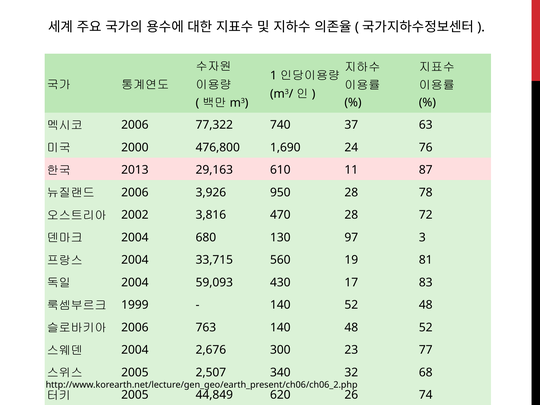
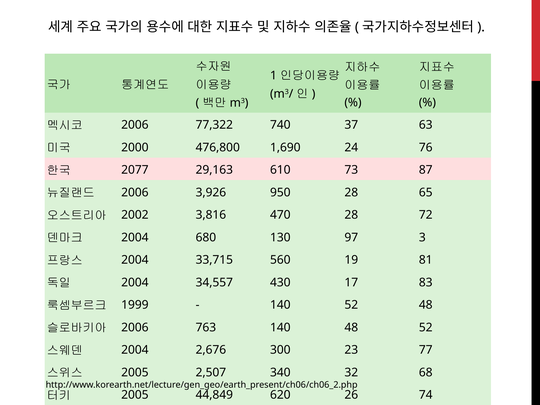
2013: 2013 -> 2077
11: 11 -> 73
78: 78 -> 65
59,093: 59,093 -> 34,557
